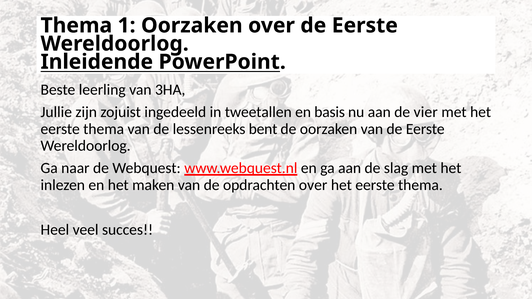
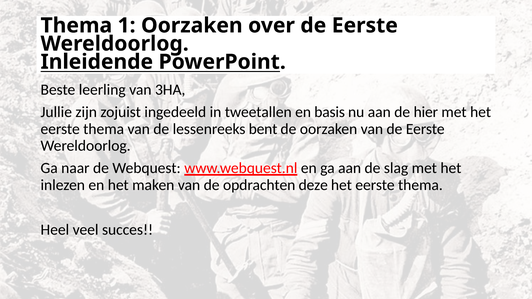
vier: vier -> hier
opdrachten over: over -> deze
